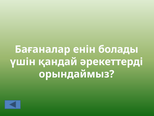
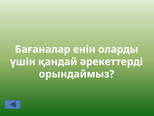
болады: болады -> оларды
